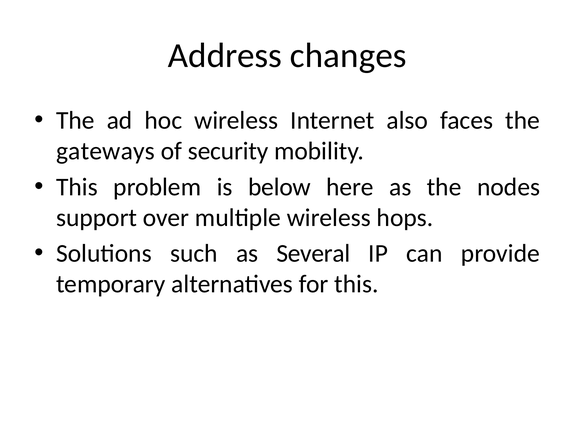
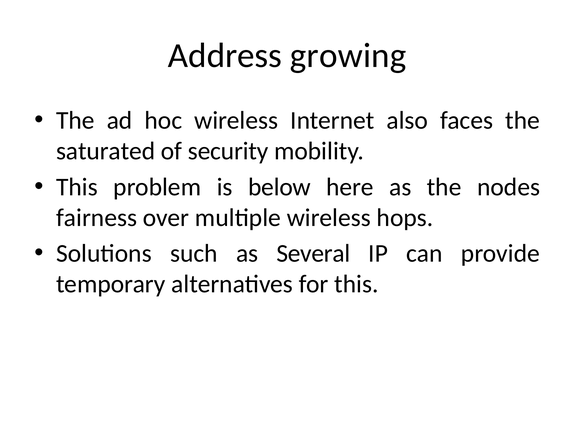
changes: changes -> growing
gateways: gateways -> saturated
support: support -> fairness
